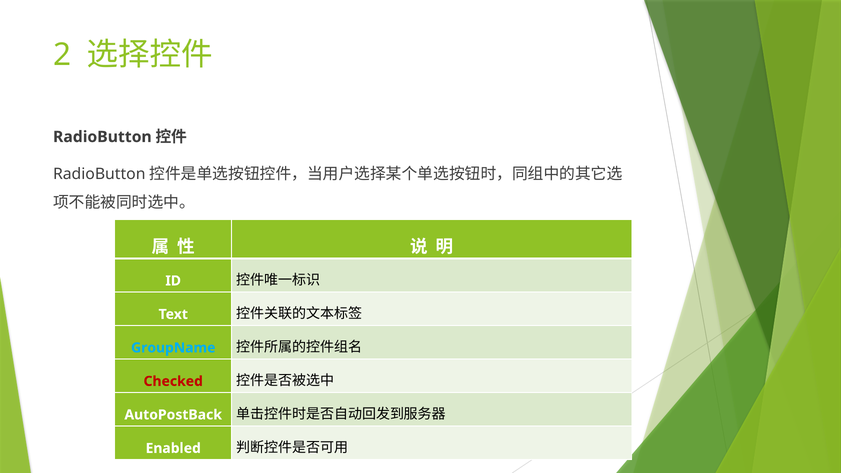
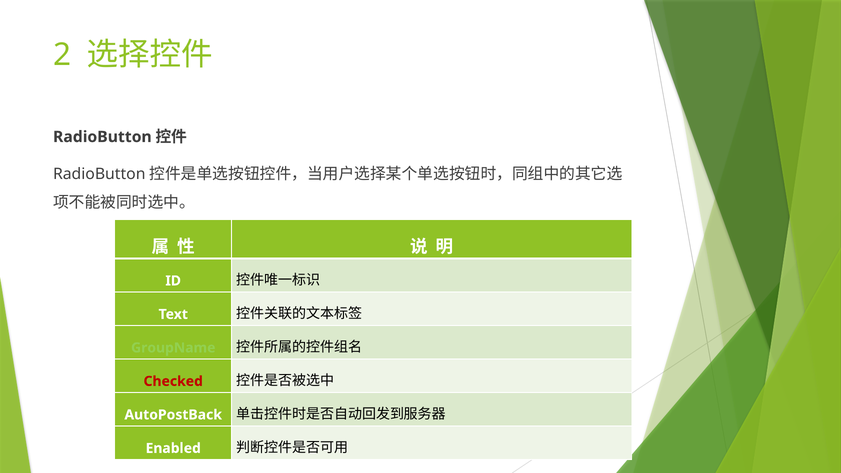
GroupName colour: light blue -> light green
